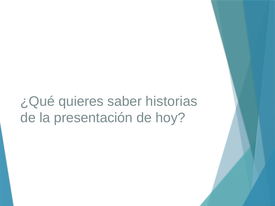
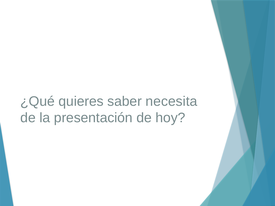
historias: historias -> necesita
